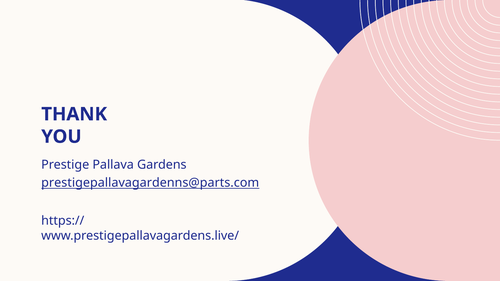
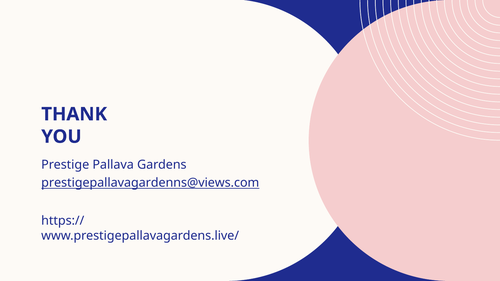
prestigepallavagardenns@parts.com: prestigepallavagardenns@parts.com -> prestigepallavagardenns@views.com
